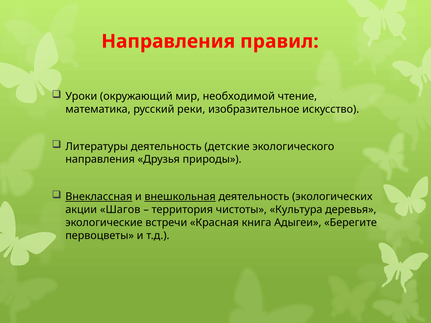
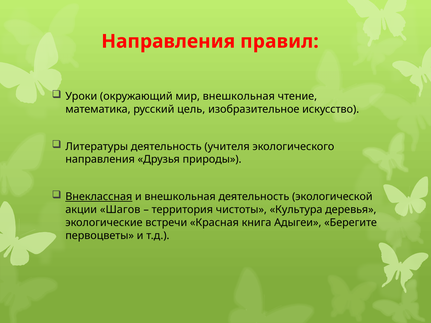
мир необходимой: необходимой -> внешкольная
реки: реки -> цель
детские: детские -> учителя
внешкольная at (180, 197) underline: present -> none
экологических: экологических -> экологической
